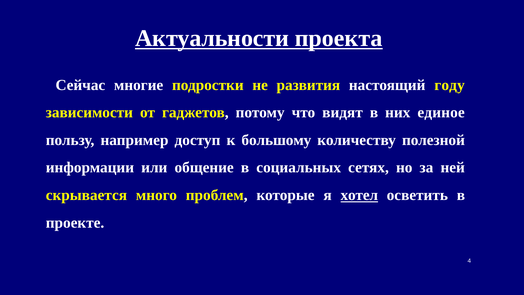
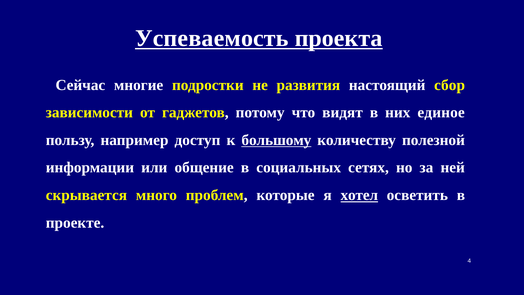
Актуальности: Актуальности -> Успеваемость
году: году -> сбор
большому underline: none -> present
